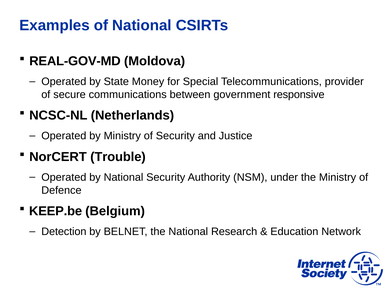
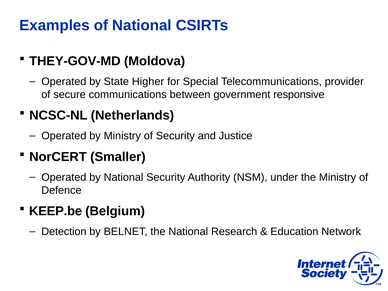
REAL-GOV-MD: REAL-GOV-MD -> THEY-GOV-MD
Money: Money -> Higher
Trouble: Trouble -> Smaller
